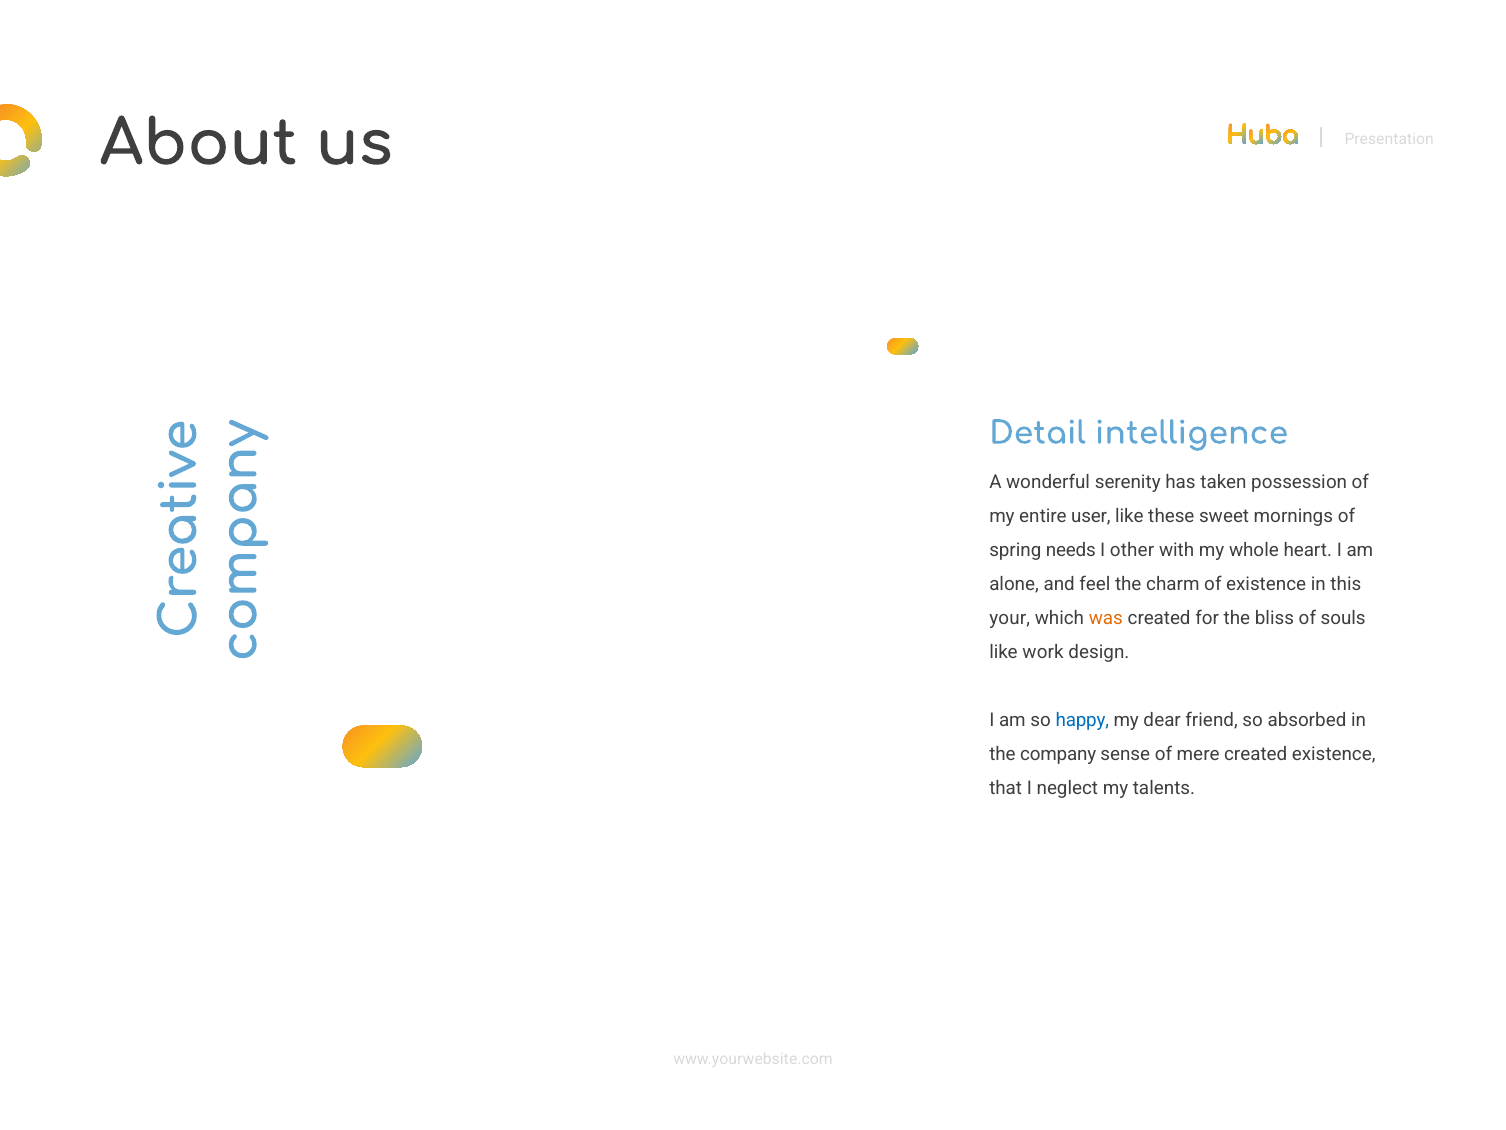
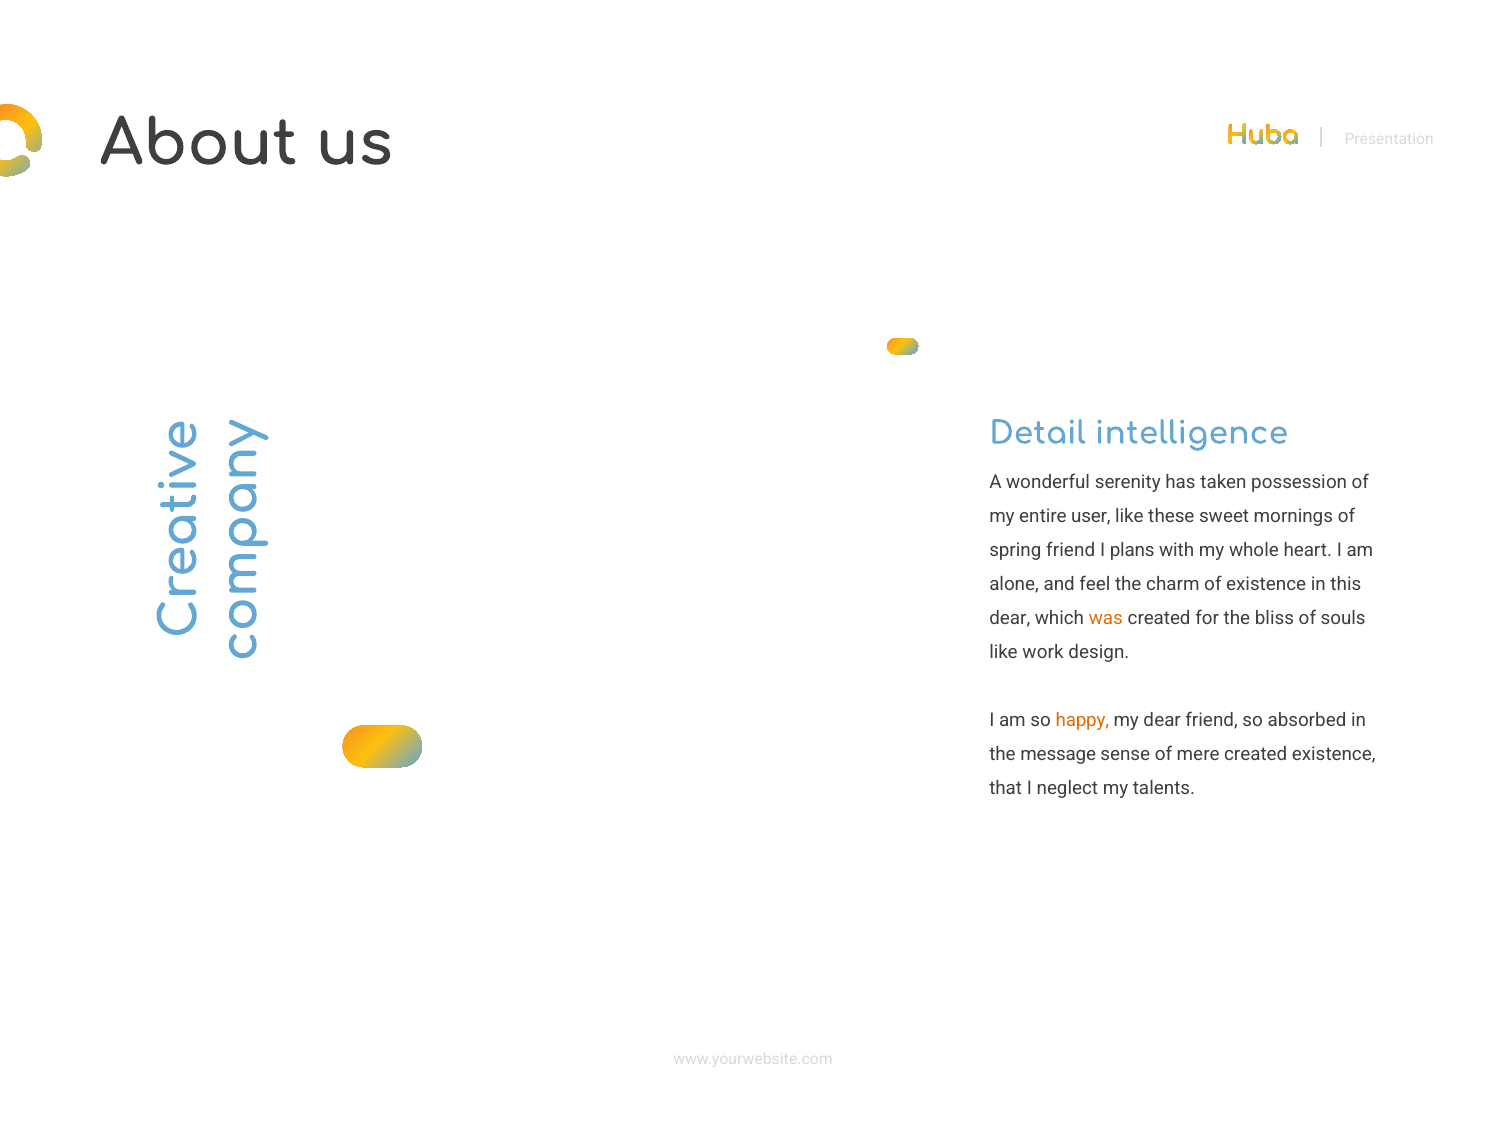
spring needs: needs -> friend
other: other -> plans
your at (1010, 618): your -> dear
happy colour: blue -> orange
company: company -> message
